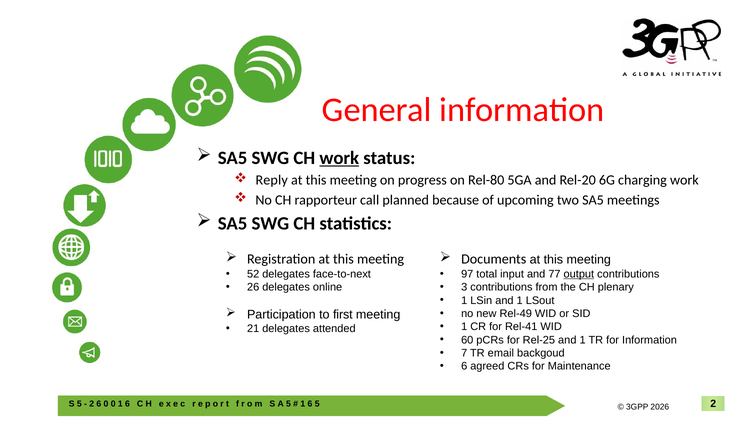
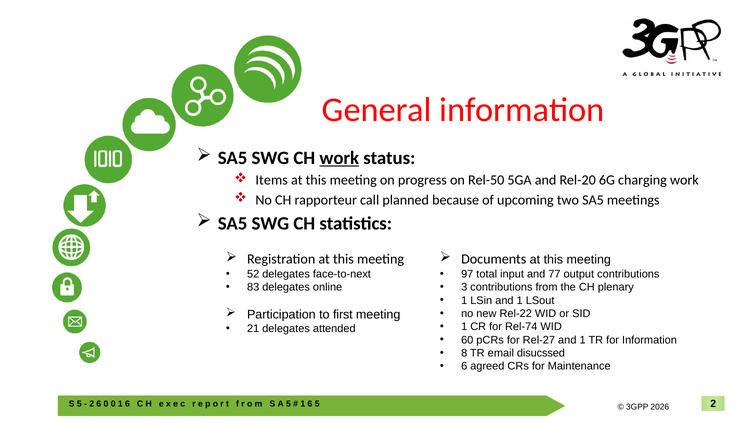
Reply: Reply -> Items
Rel-80: Rel-80 -> Rel-50
output underline: present -> none
26: 26 -> 83
Rel-49: Rel-49 -> Rel-22
Rel-41: Rel-41 -> Rel-74
Rel-25: Rel-25 -> Rel-27
7: 7 -> 8
backgoud: backgoud -> disucssed
